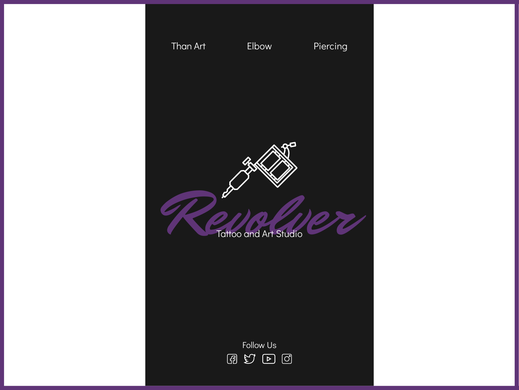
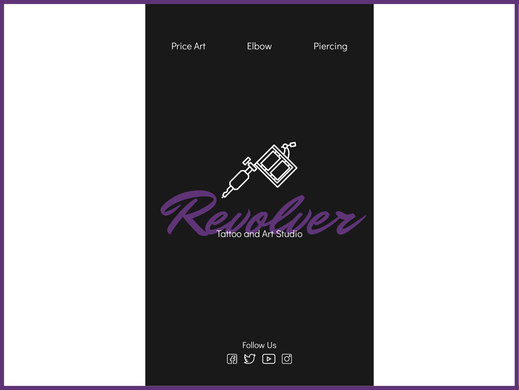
Than: Than -> Price
